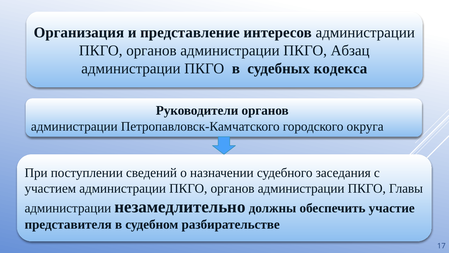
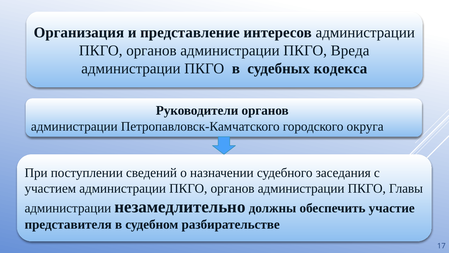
Абзац: Абзац -> Вреда
